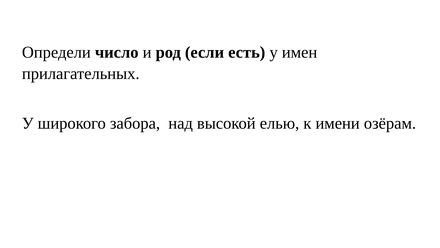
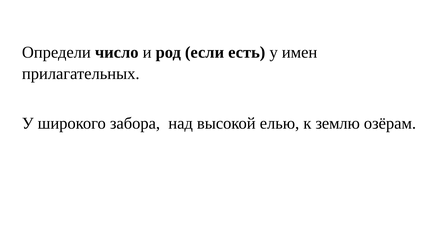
имени: имени -> землю
